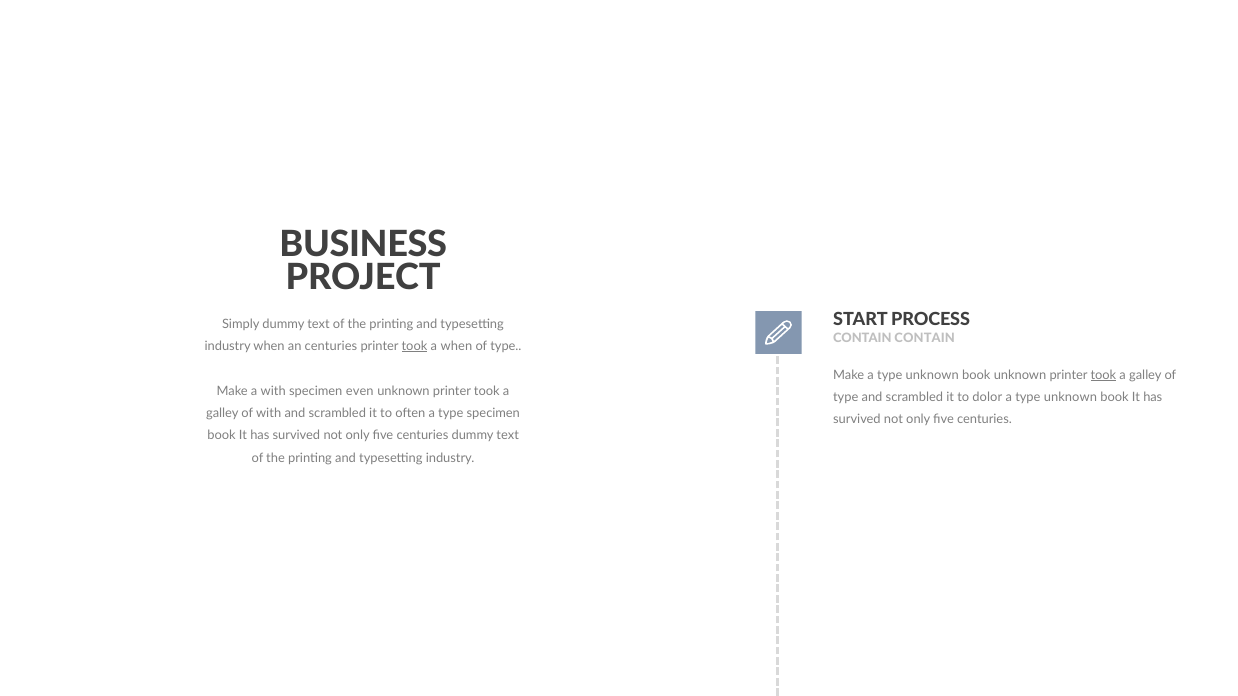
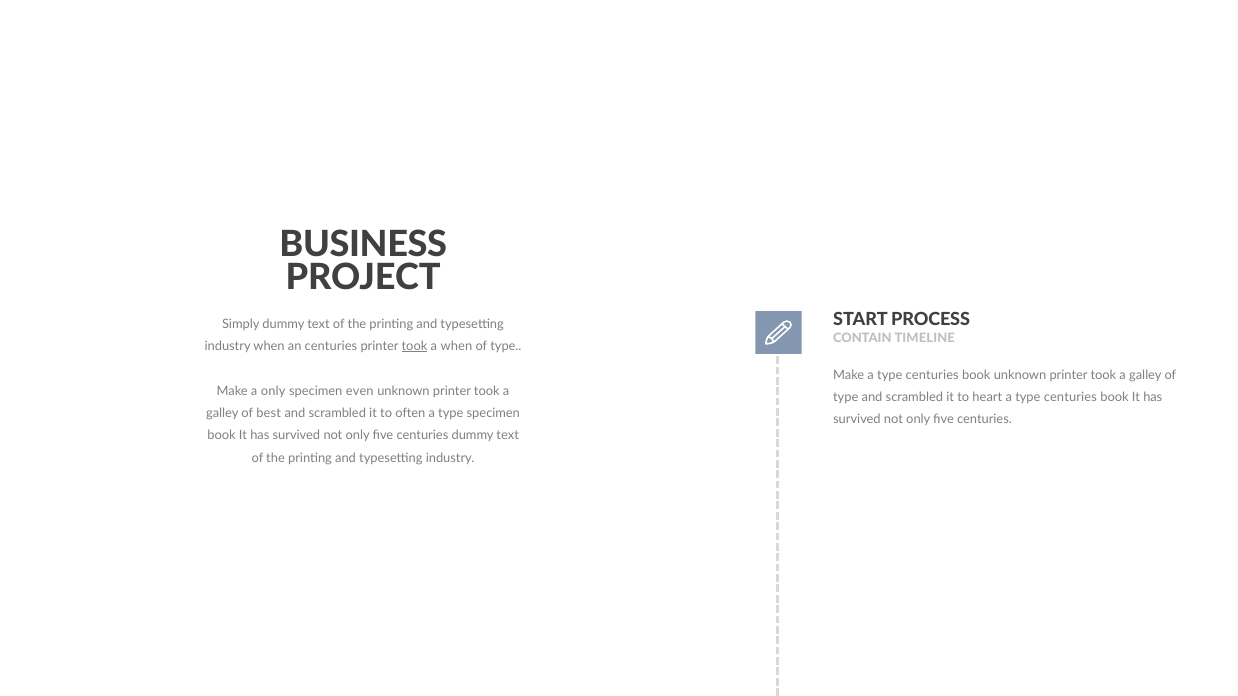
CONTAIN CONTAIN: CONTAIN -> TIMELINE
Make a type unknown: unknown -> centuries
took at (1103, 375) underline: present -> none
a with: with -> only
dolor: dolor -> heart
unknown at (1070, 397): unknown -> centuries
of with: with -> best
